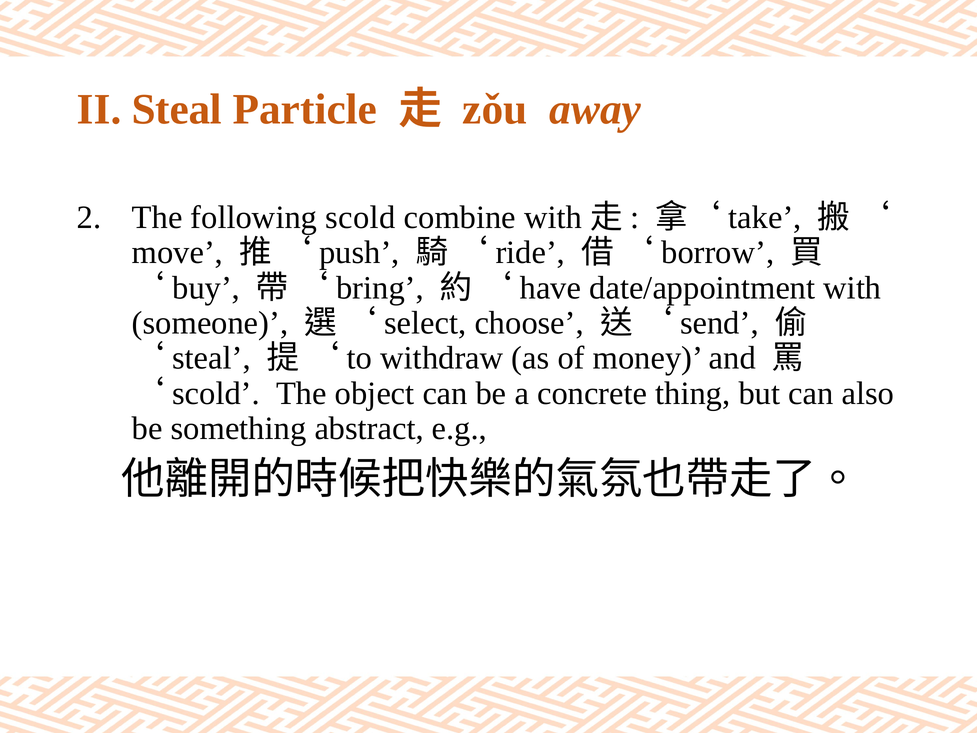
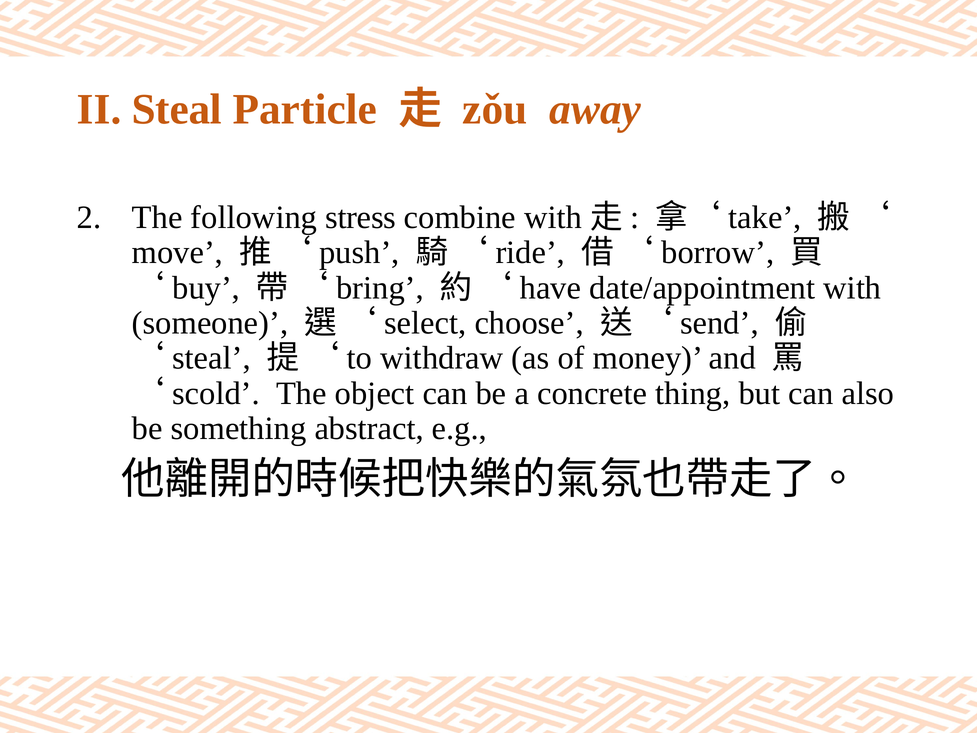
following scold: scold -> stress
